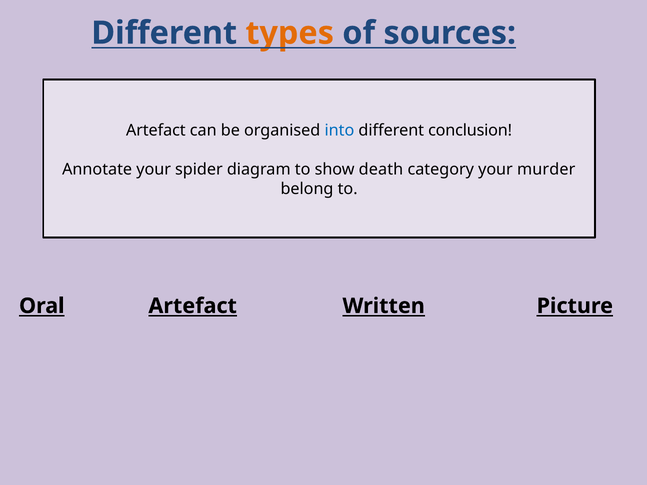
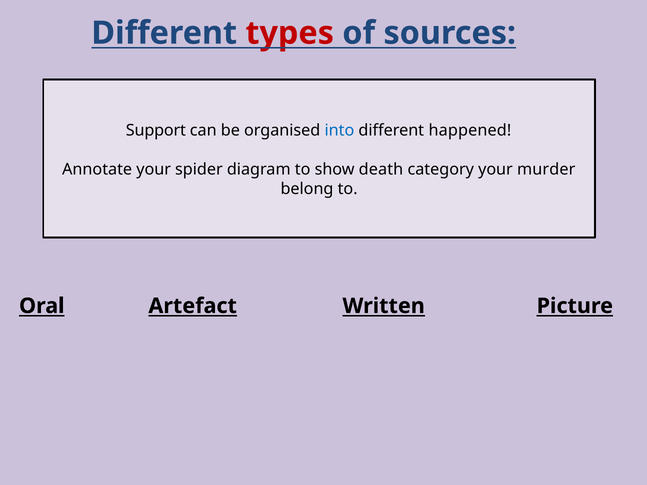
types colour: orange -> red
Artefact at (156, 131): Artefact -> Support
conclusion: conclusion -> happened
